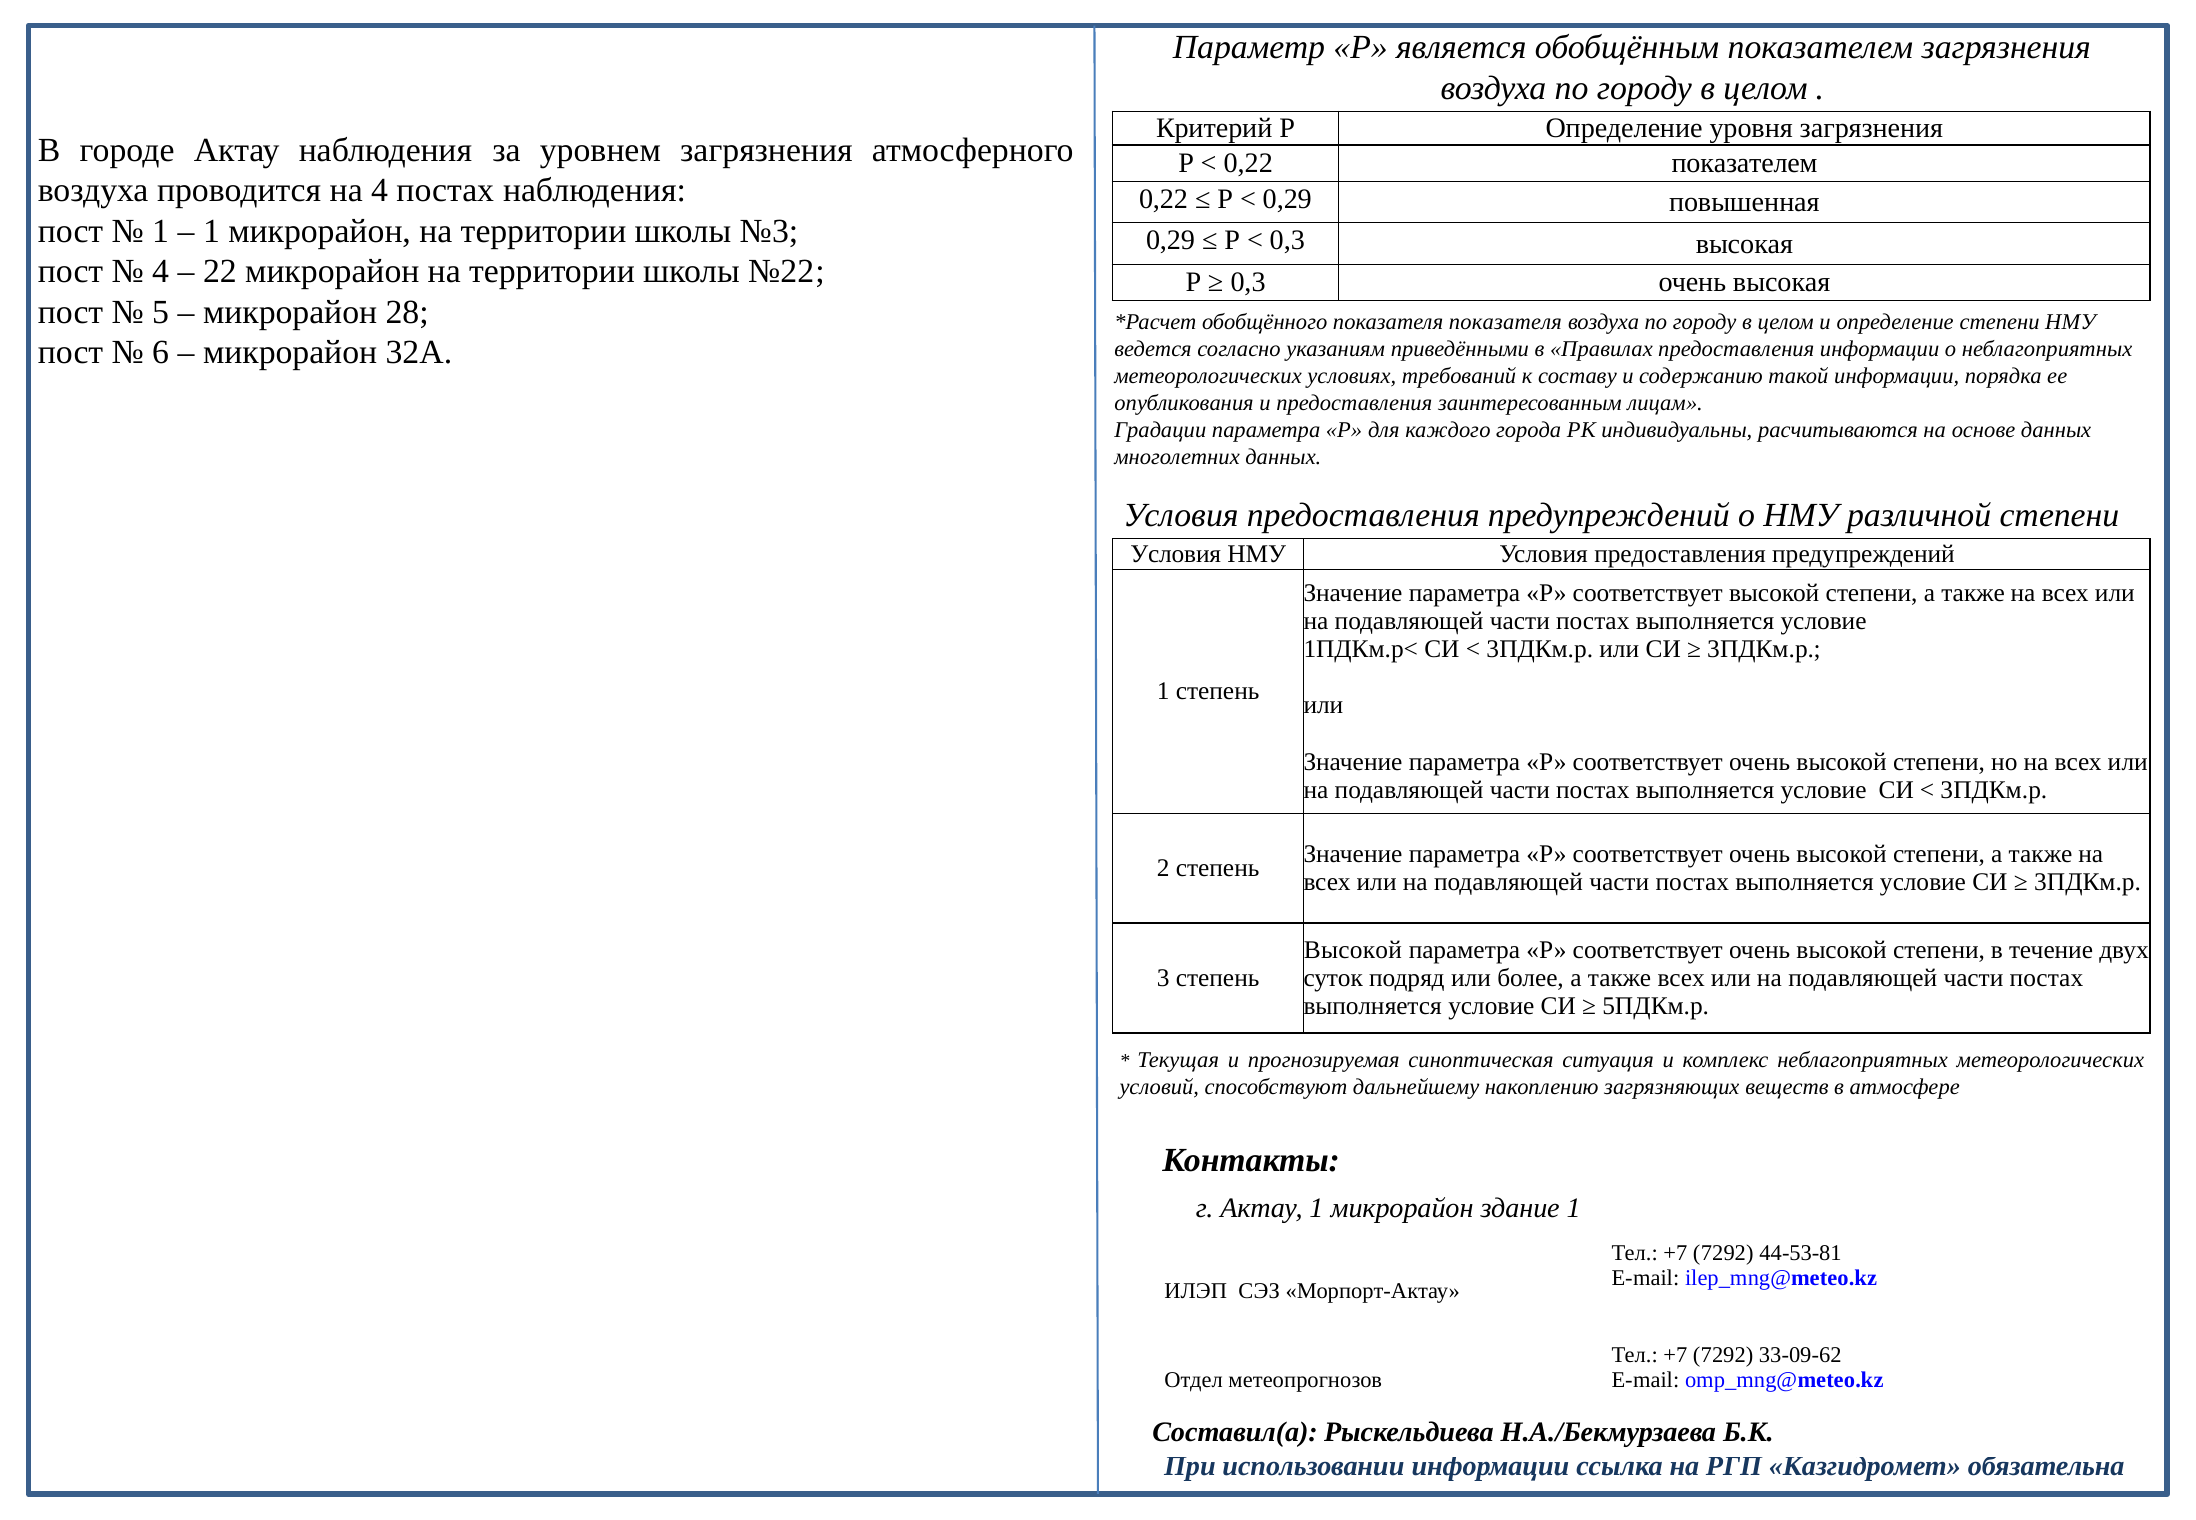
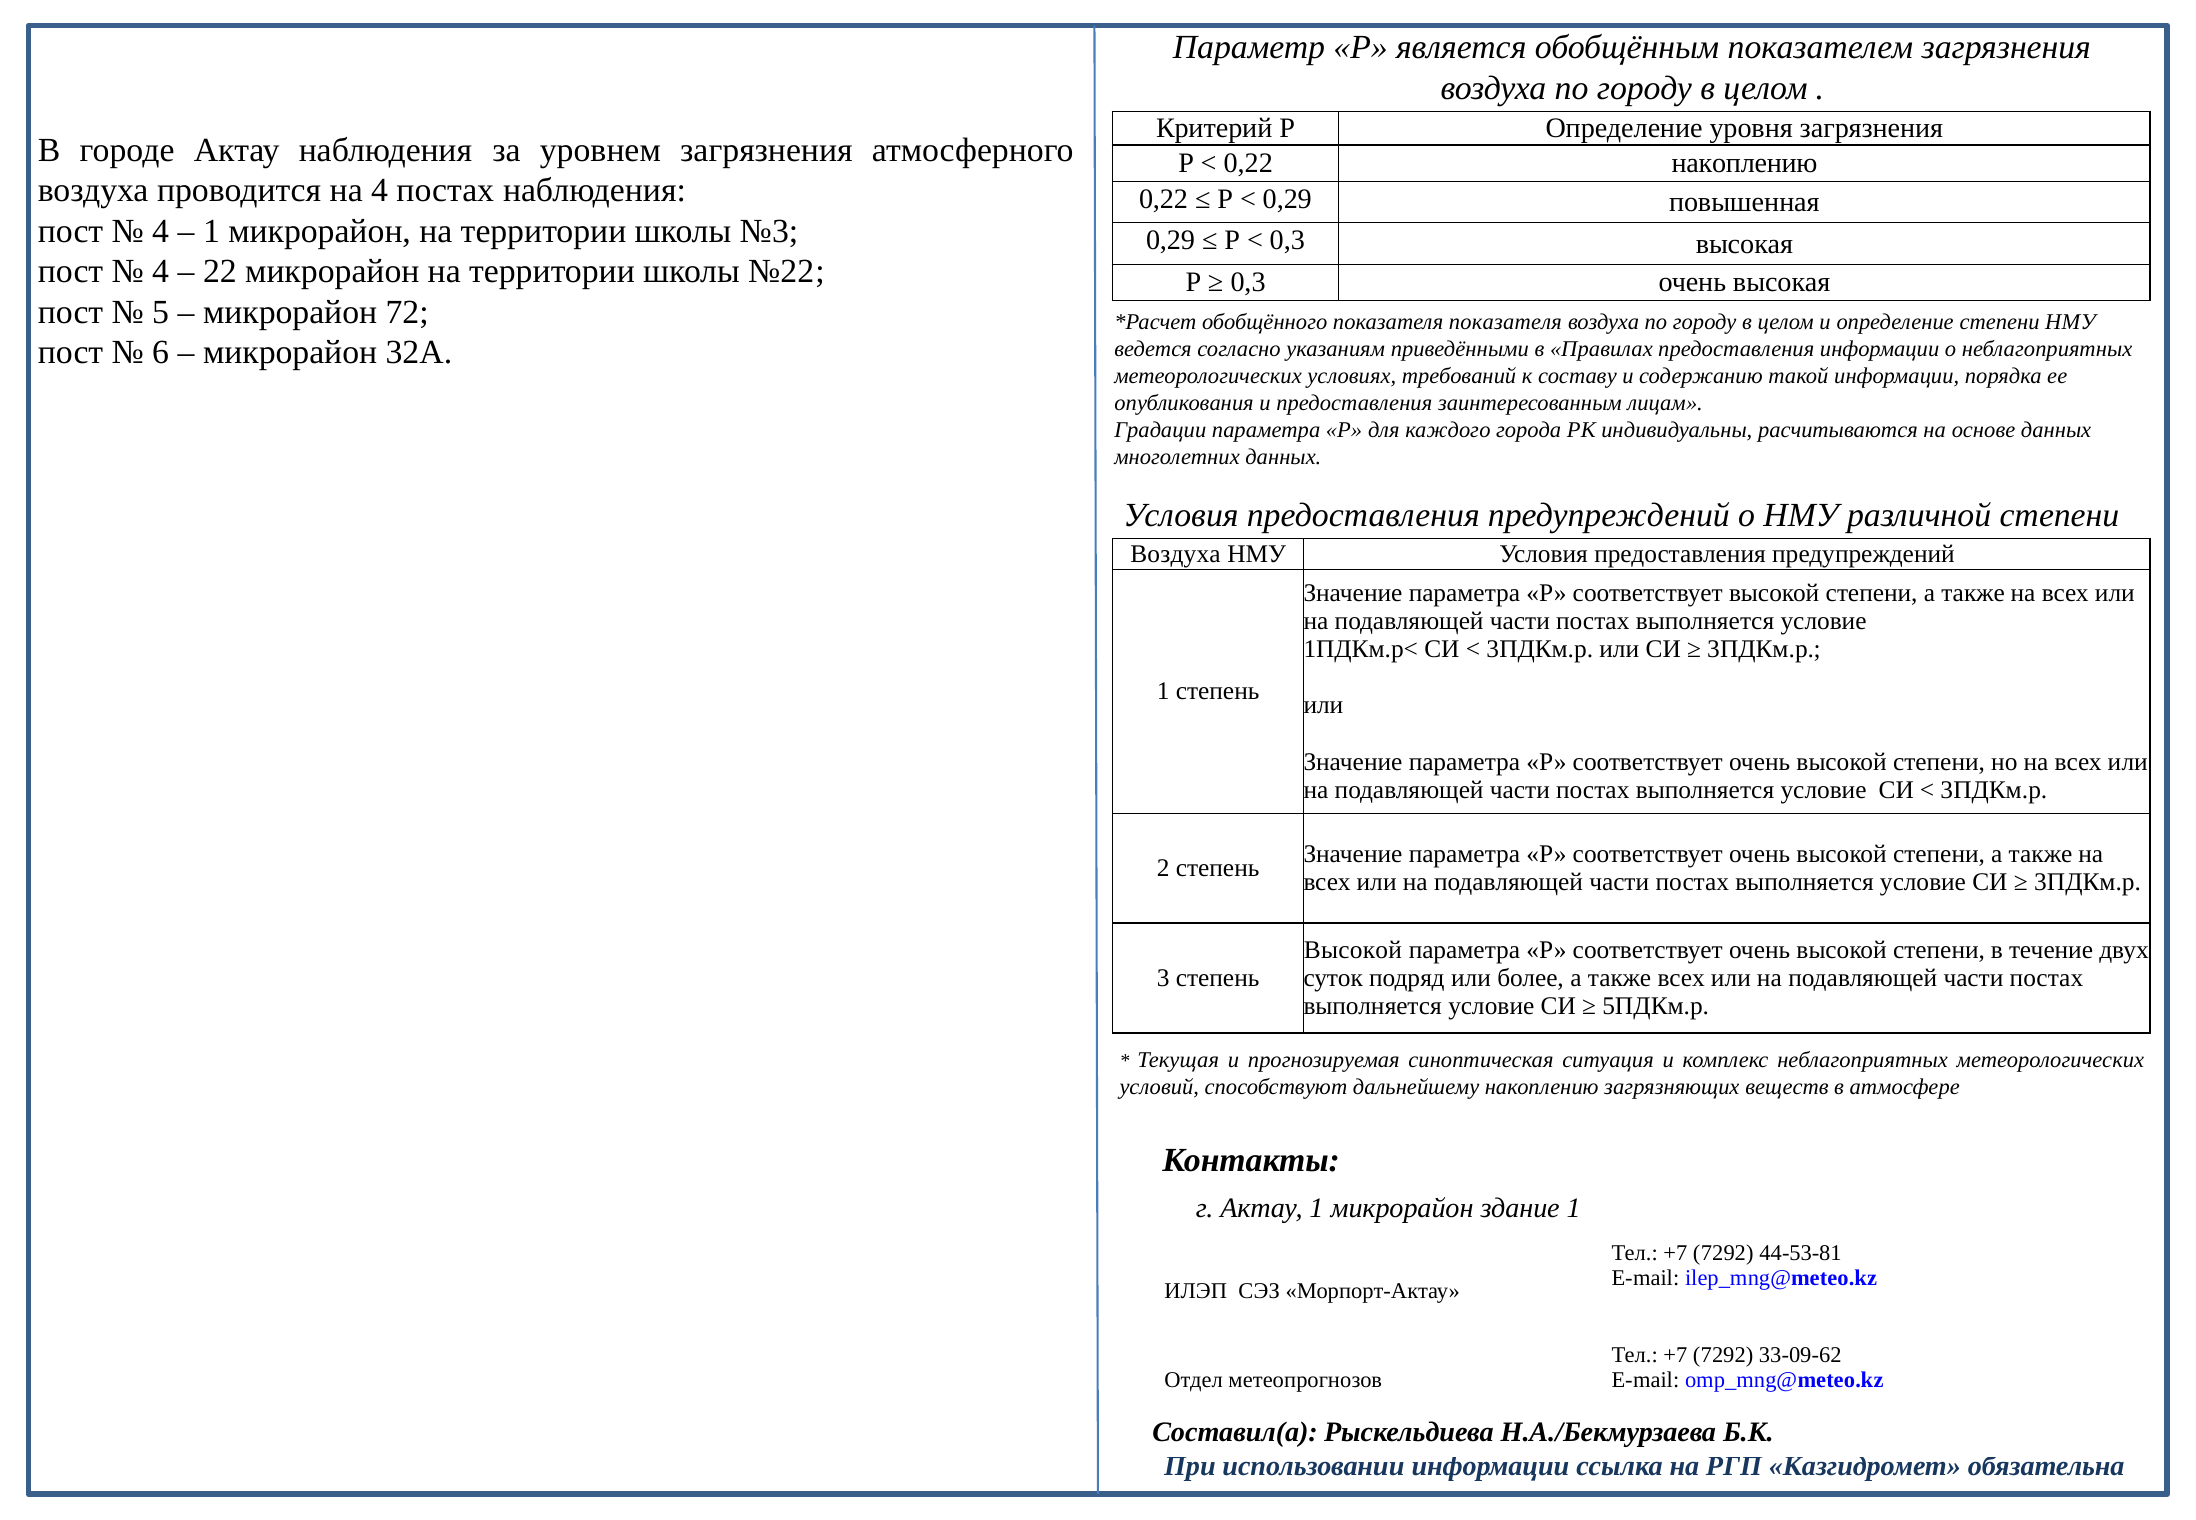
0,22 показателем: показателем -> накоплению
1 at (161, 231): 1 -> 4
28: 28 -> 72
Условия at (1176, 554): Условия -> Воздуха
